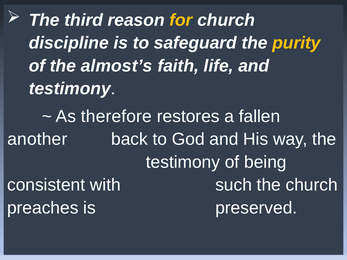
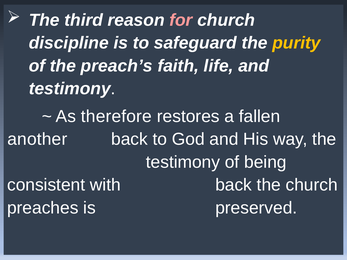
for colour: yellow -> pink
almost’s: almost’s -> preach’s
with such: such -> back
